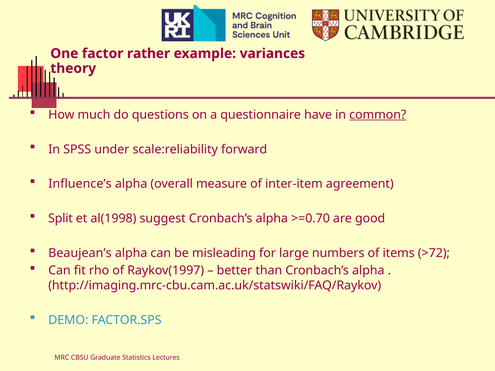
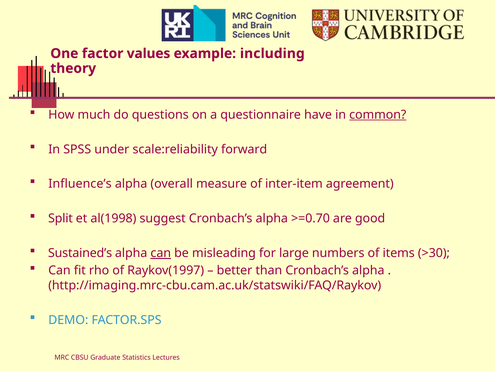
rather: rather -> values
variances: variances -> including
Beaujean’s: Beaujean’s -> Sustained’s
can at (161, 253) underline: none -> present
>72: >72 -> >30
